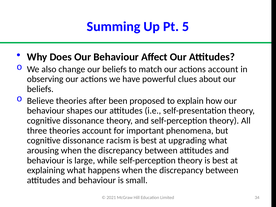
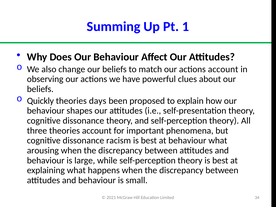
5: 5 -> 1
Believe: Believe -> Quickly
after: after -> days
at upgrading: upgrading -> behaviour
